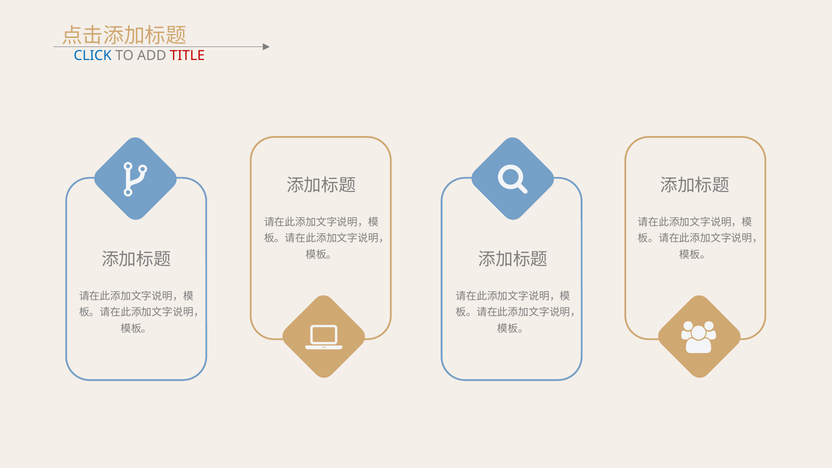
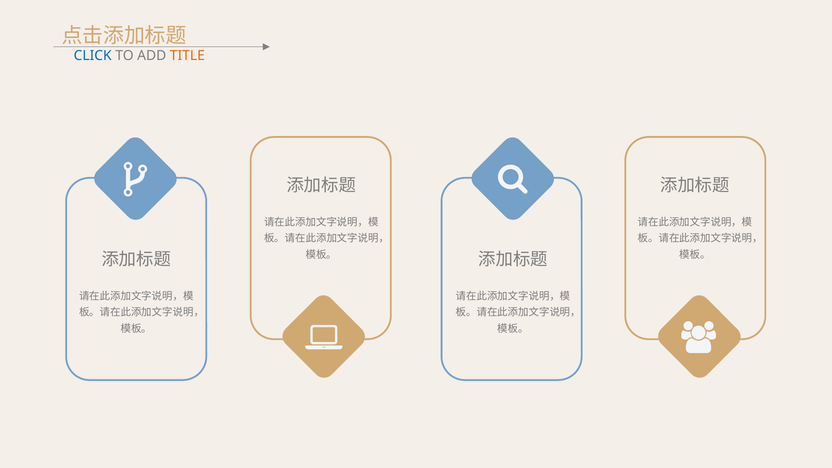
TITLE colour: red -> orange
